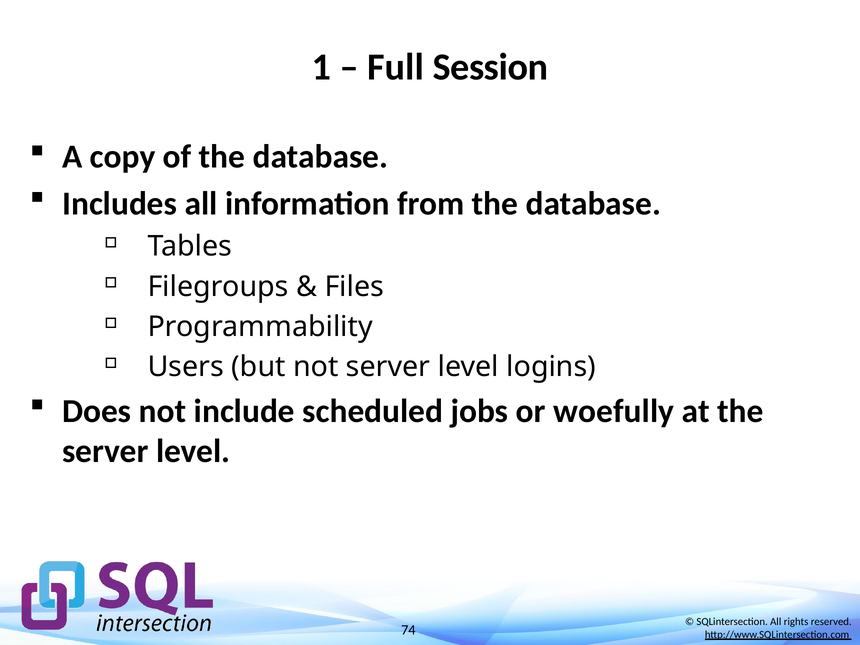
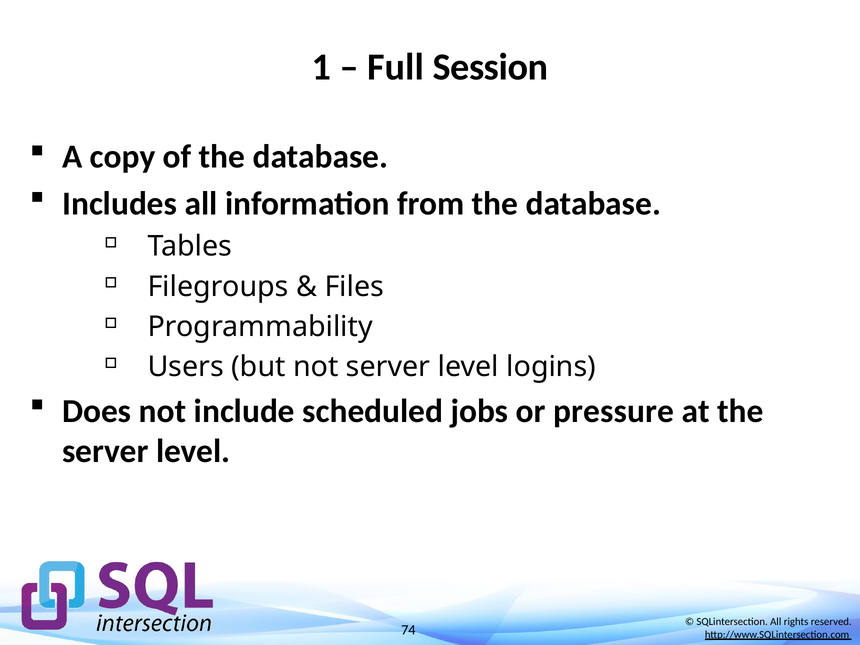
woefully: woefully -> pressure
